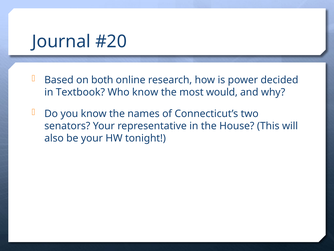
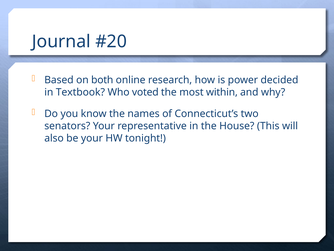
Who know: know -> voted
would: would -> within
